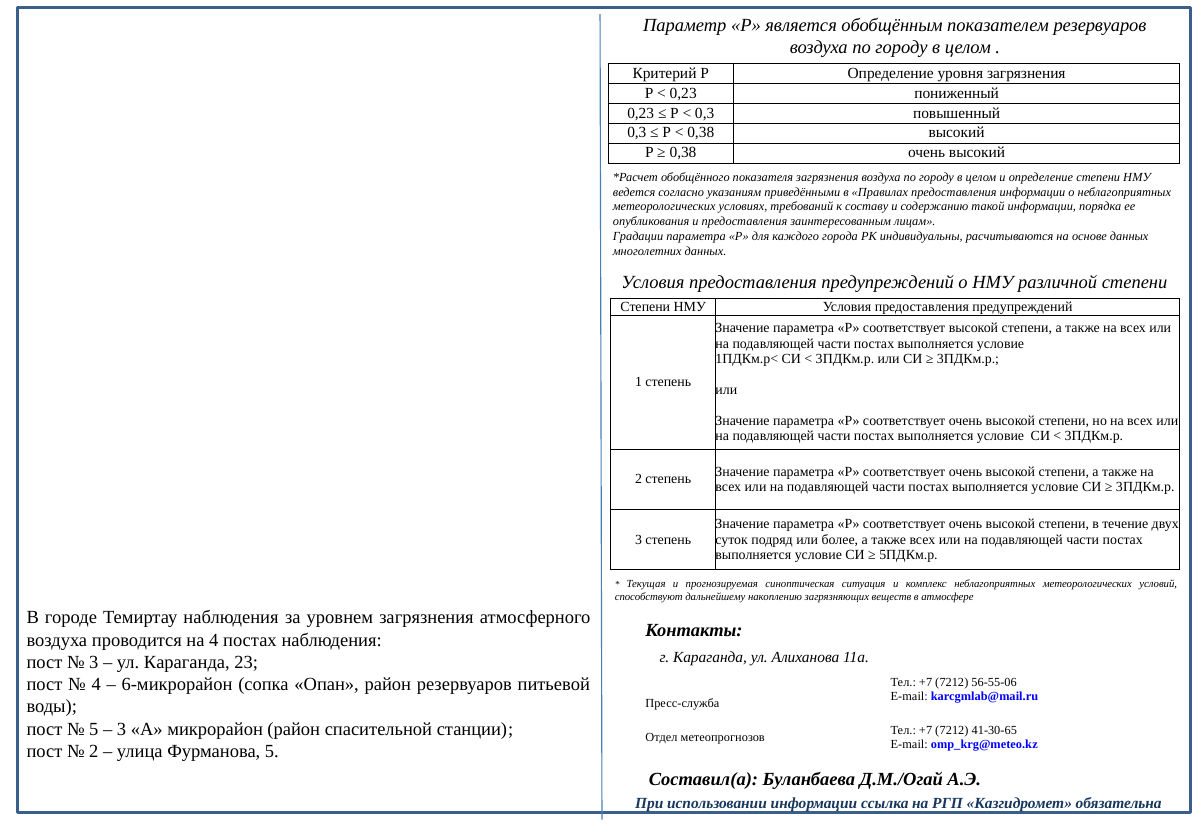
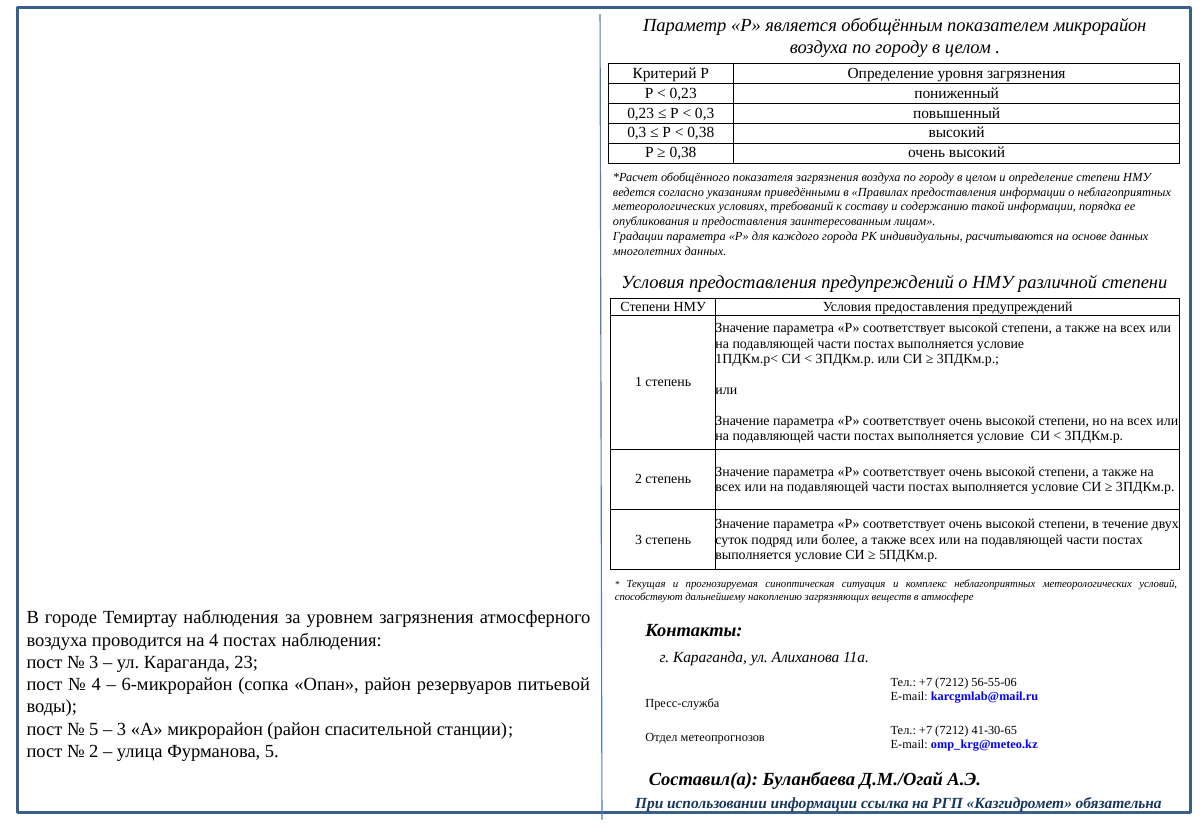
показателем резервуаров: резервуаров -> микрорайон
